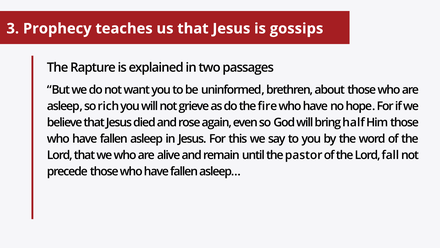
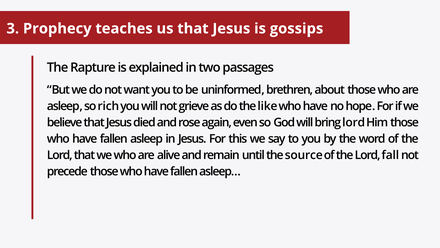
fire: fire -> like
bring half: half -> lord
pastor: pastor -> source
